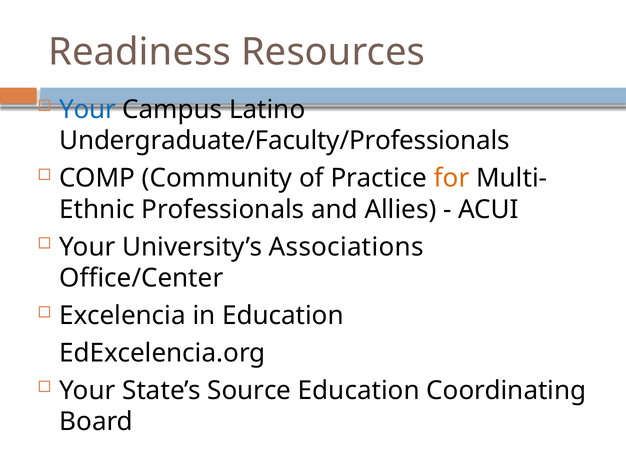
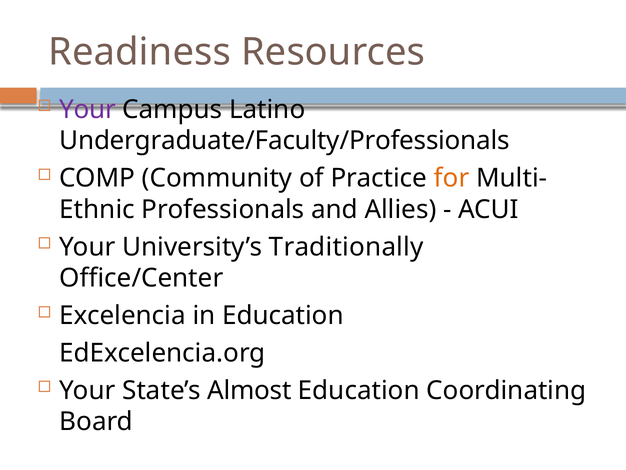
Your at (88, 109) colour: blue -> purple
Associations: Associations -> Traditionally
Source: Source -> Almost
